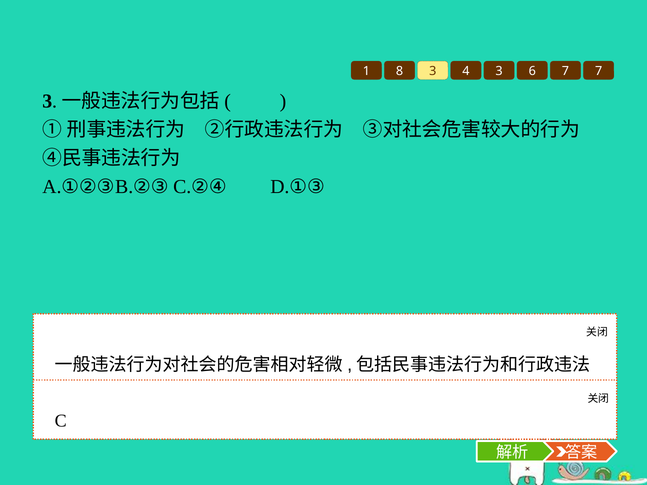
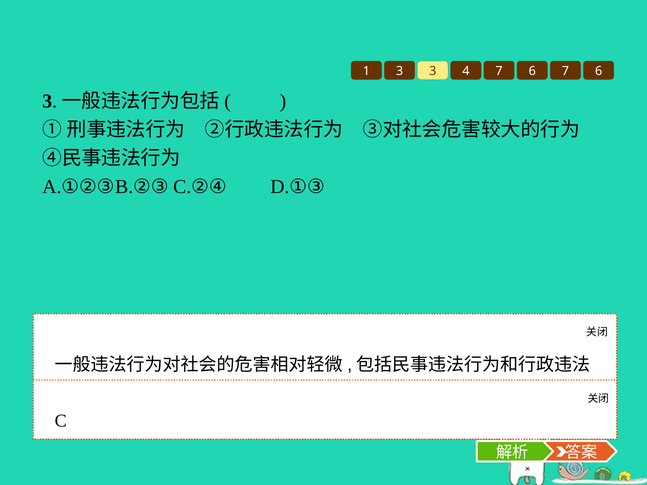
1 8: 8 -> 3
4 3: 3 -> 7
6 7 7: 7 -> 6
